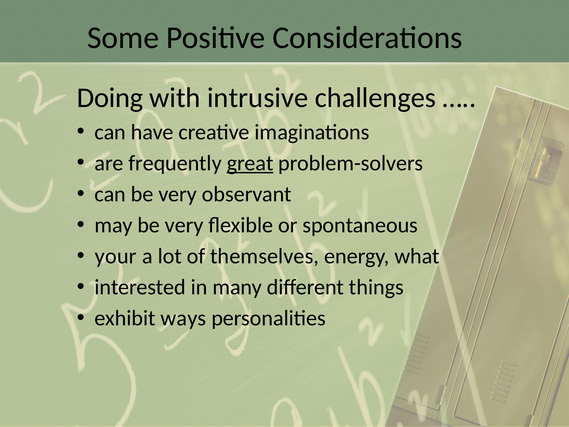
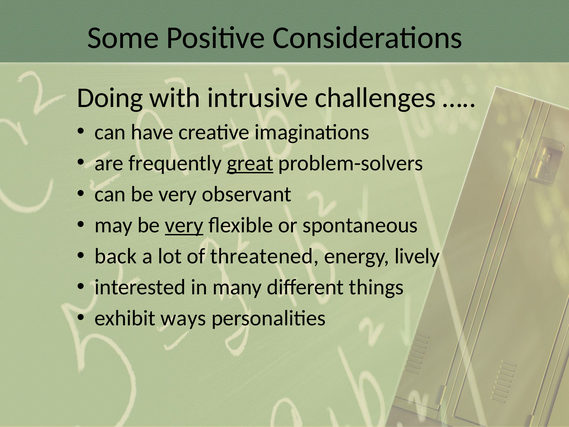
very at (184, 225) underline: none -> present
your: your -> back
themselves: themselves -> threatened
what: what -> lively
